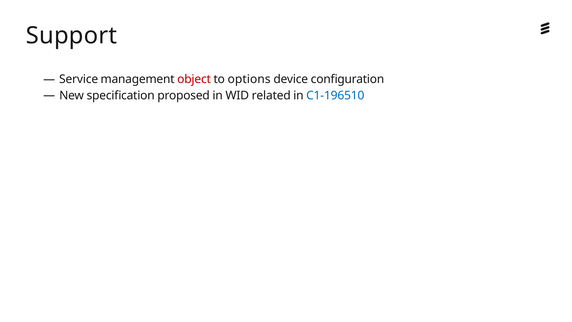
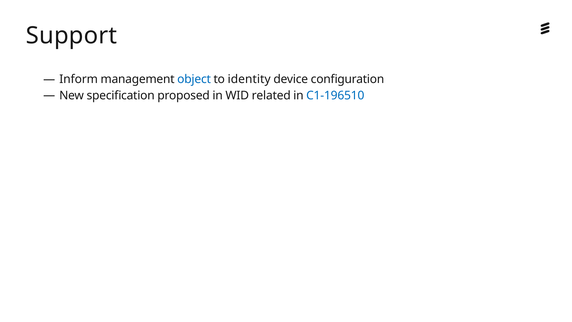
Service: Service -> Inform
object colour: red -> blue
options: options -> identity
